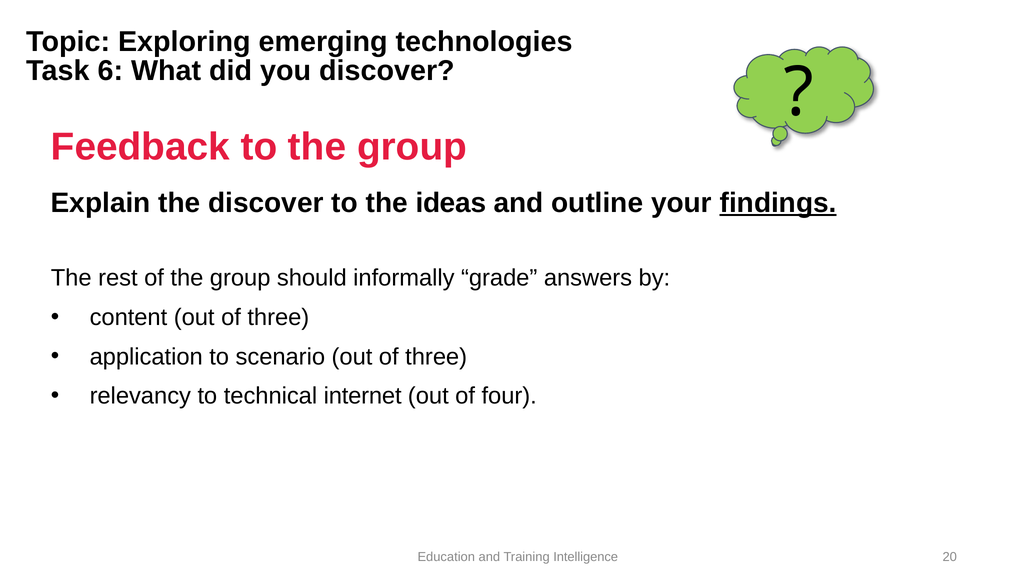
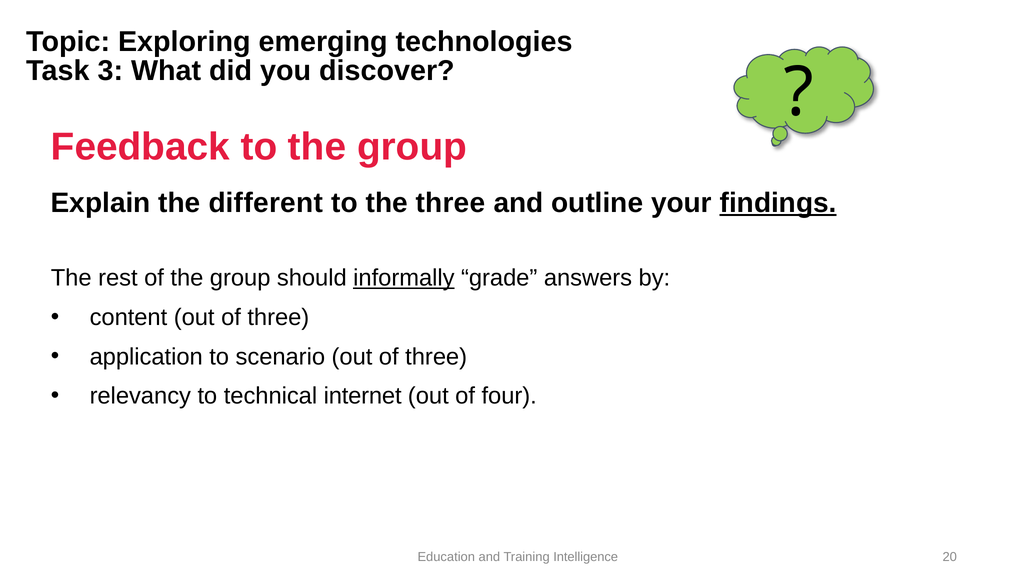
6: 6 -> 3
the discover: discover -> different
the ideas: ideas -> three
informally underline: none -> present
